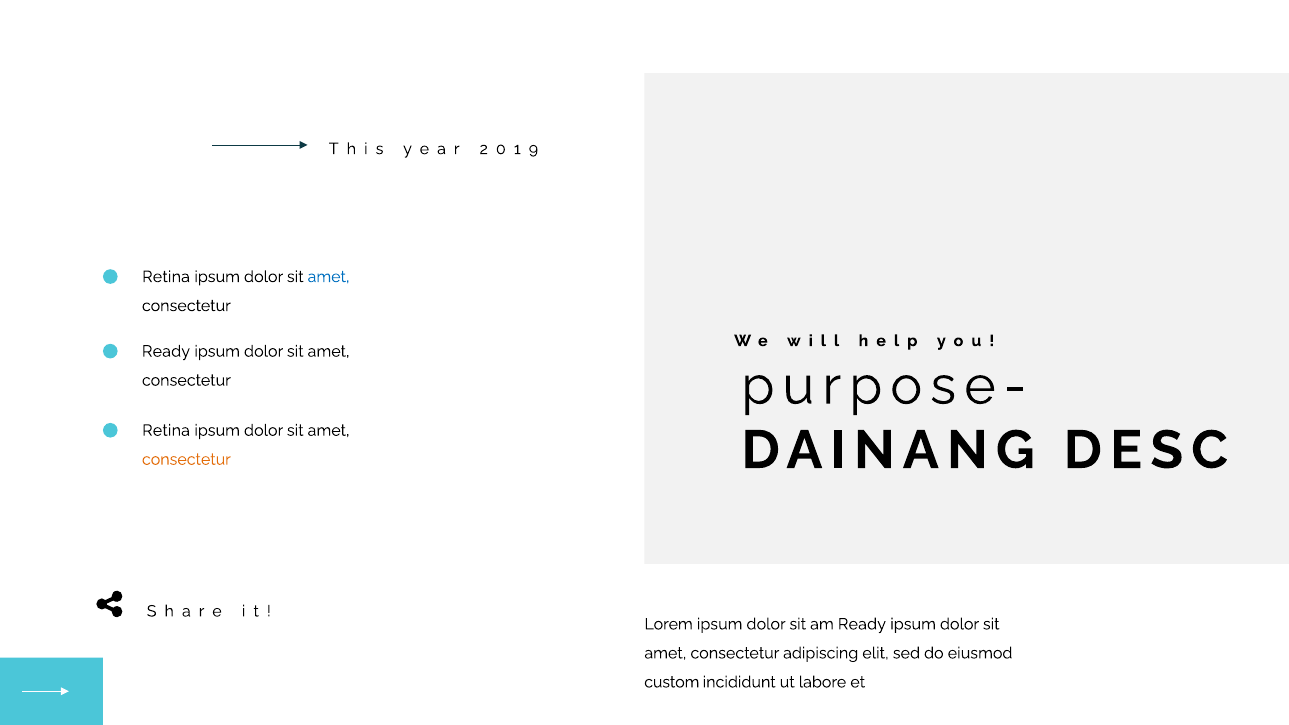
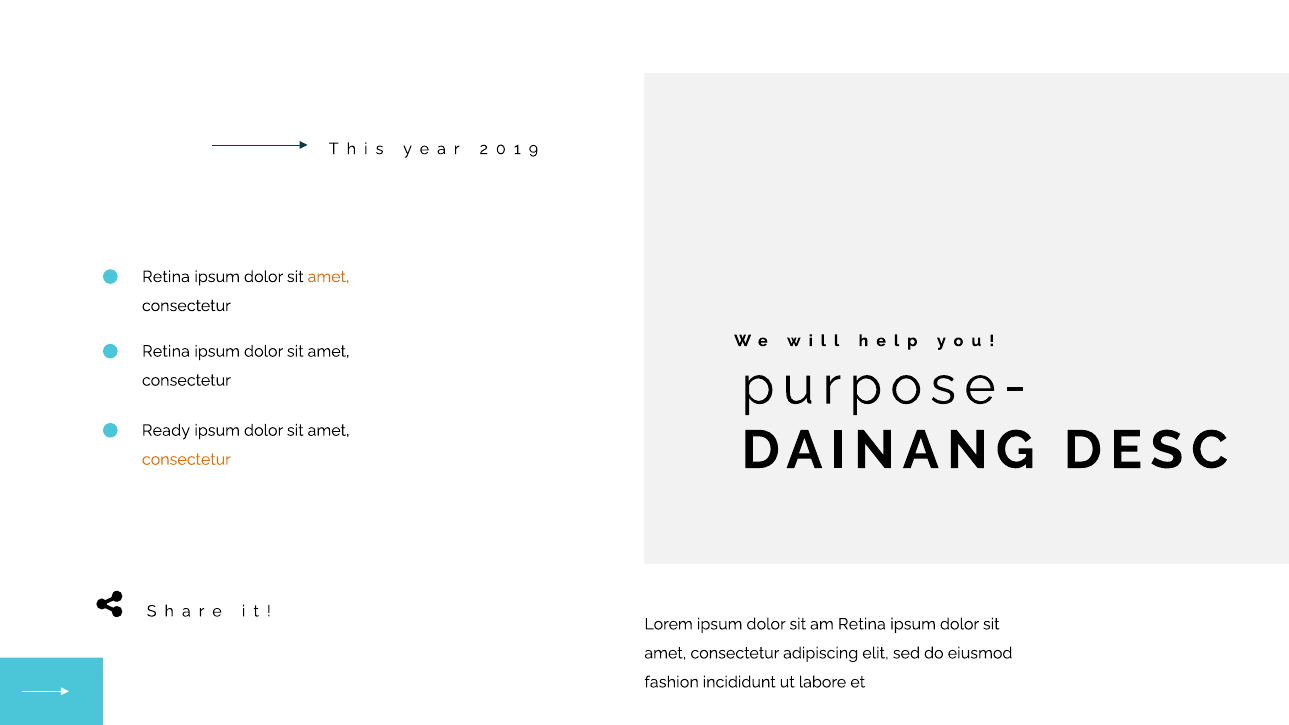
amet at (329, 277) colour: blue -> orange
Ready at (166, 351): Ready -> Retina
Retina at (166, 430): Retina -> Ready
am Ready: Ready -> Retina
custom: custom -> fashion
